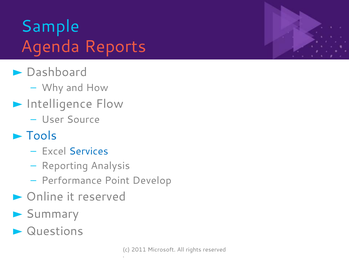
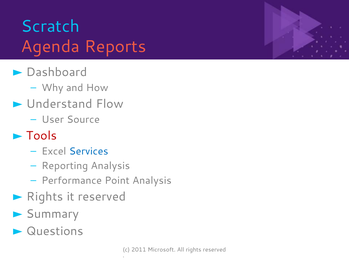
Sample: Sample -> Scratch
Intelligence: Intelligence -> Understand
Tools colour: blue -> red
Point Develop: Develop -> Analysis
Online at (45, 196): Online -> Rights
